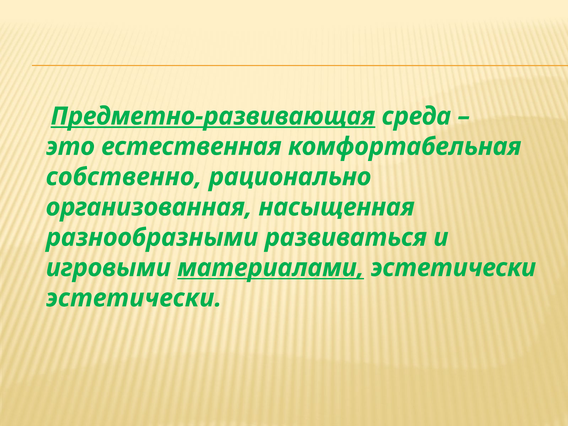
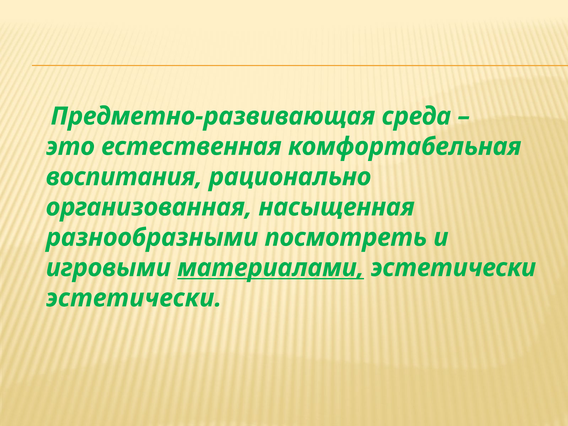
Предметно-развивающая underline: present -> none
собственно: собственно -> воспитания
развиваться: развиваться -> посмотреть
